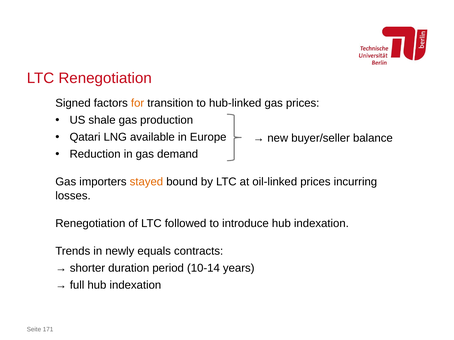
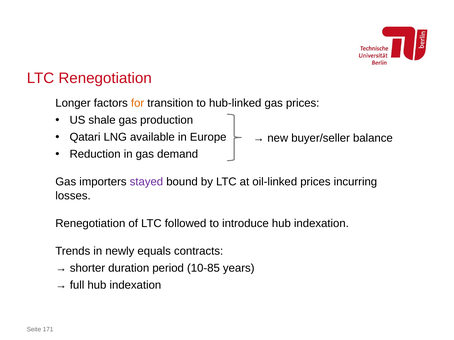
Signed: Signed -> Longer
stayed colour: orange -> purple
10-14: 10-14 -> 10-85
